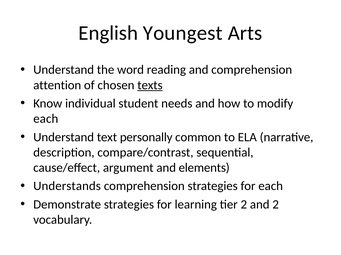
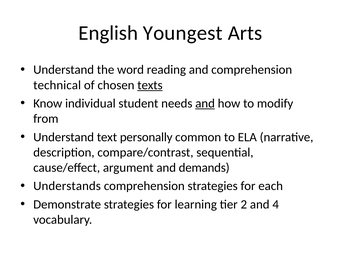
attention: attention -> technical
and at (205, 104) underline: none -> present
each at (46, 119): each -> from
elements: elements -> demands
and 2: 2 -> 4
